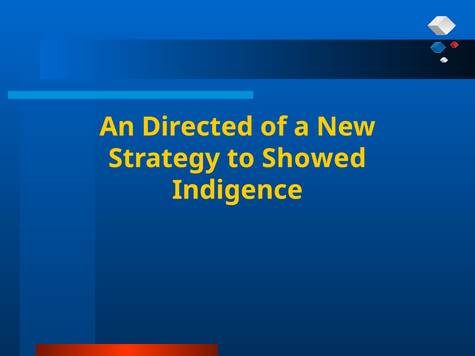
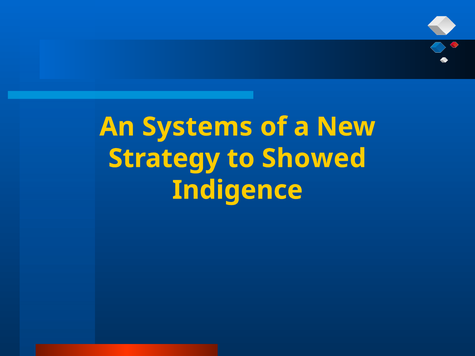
Directed: Directed -> Systems
